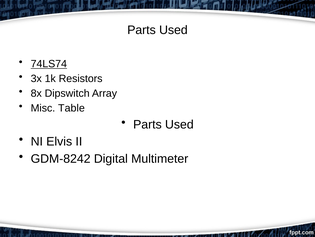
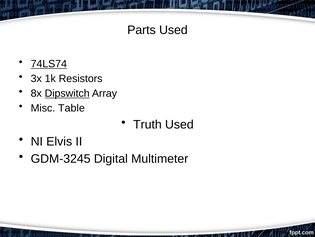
Dipswitch underline: none -> present
Parts at (147, 124): Parts -> Truth
GDM-8242: GDM-8242 -> GDM-3245
